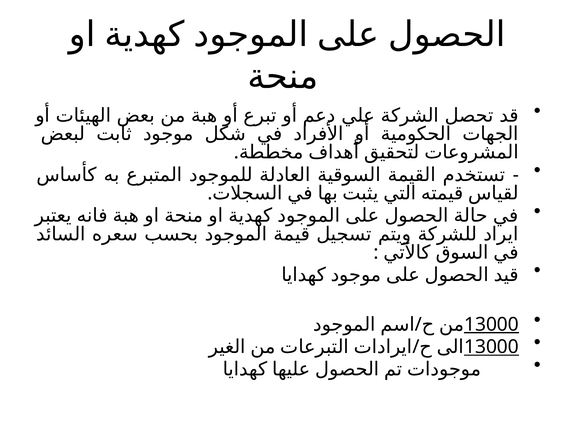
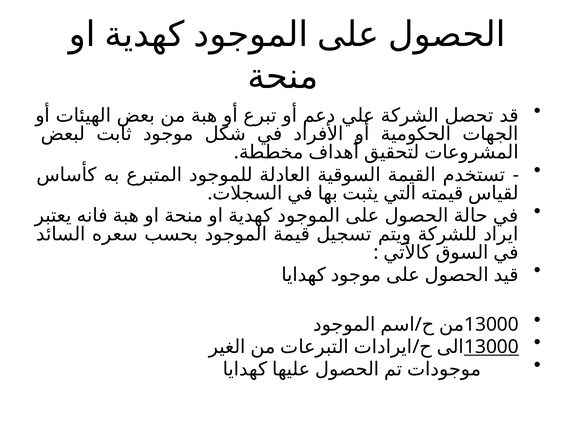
13000 at (492, 325) underline: present -> none
